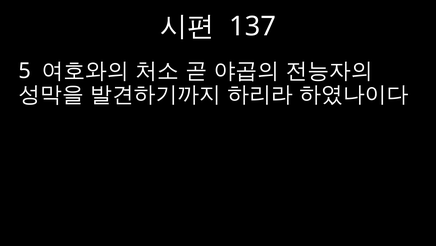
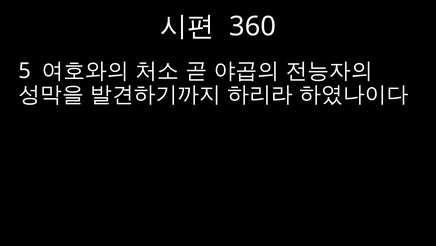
137: 137 -> 360
